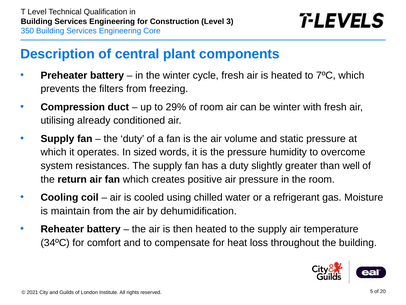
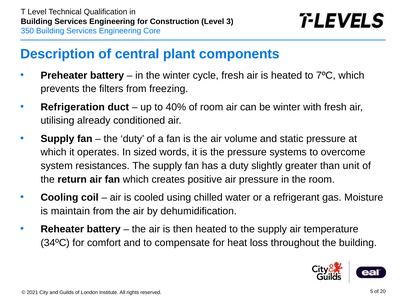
Compression: Compression -> Refrigeration
29%: 29% -> 40%
humidity: humidity -> systems
well: well -> unit
